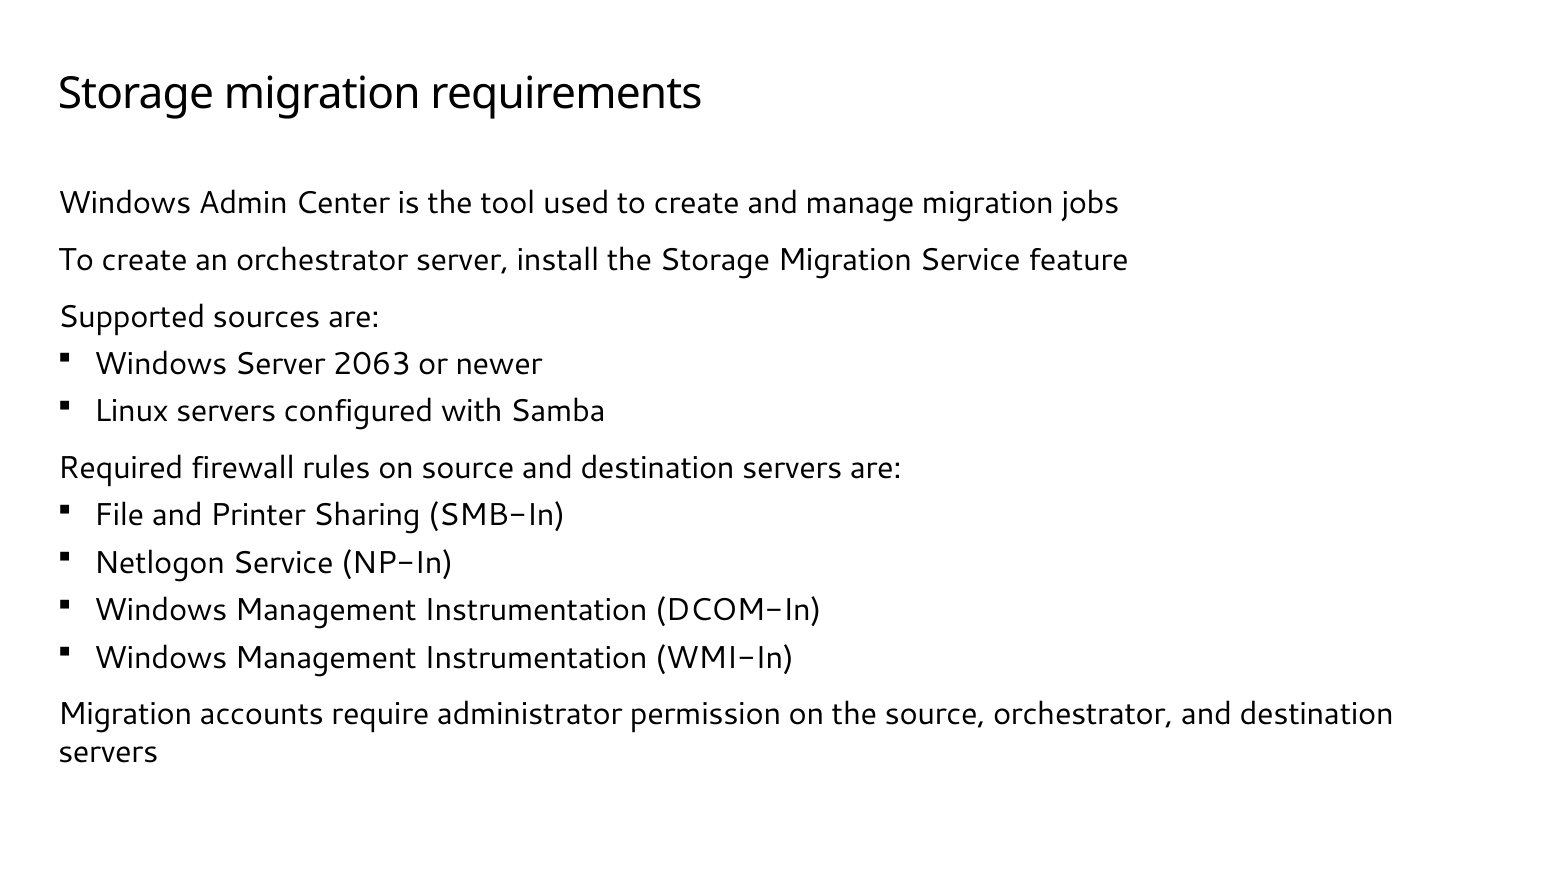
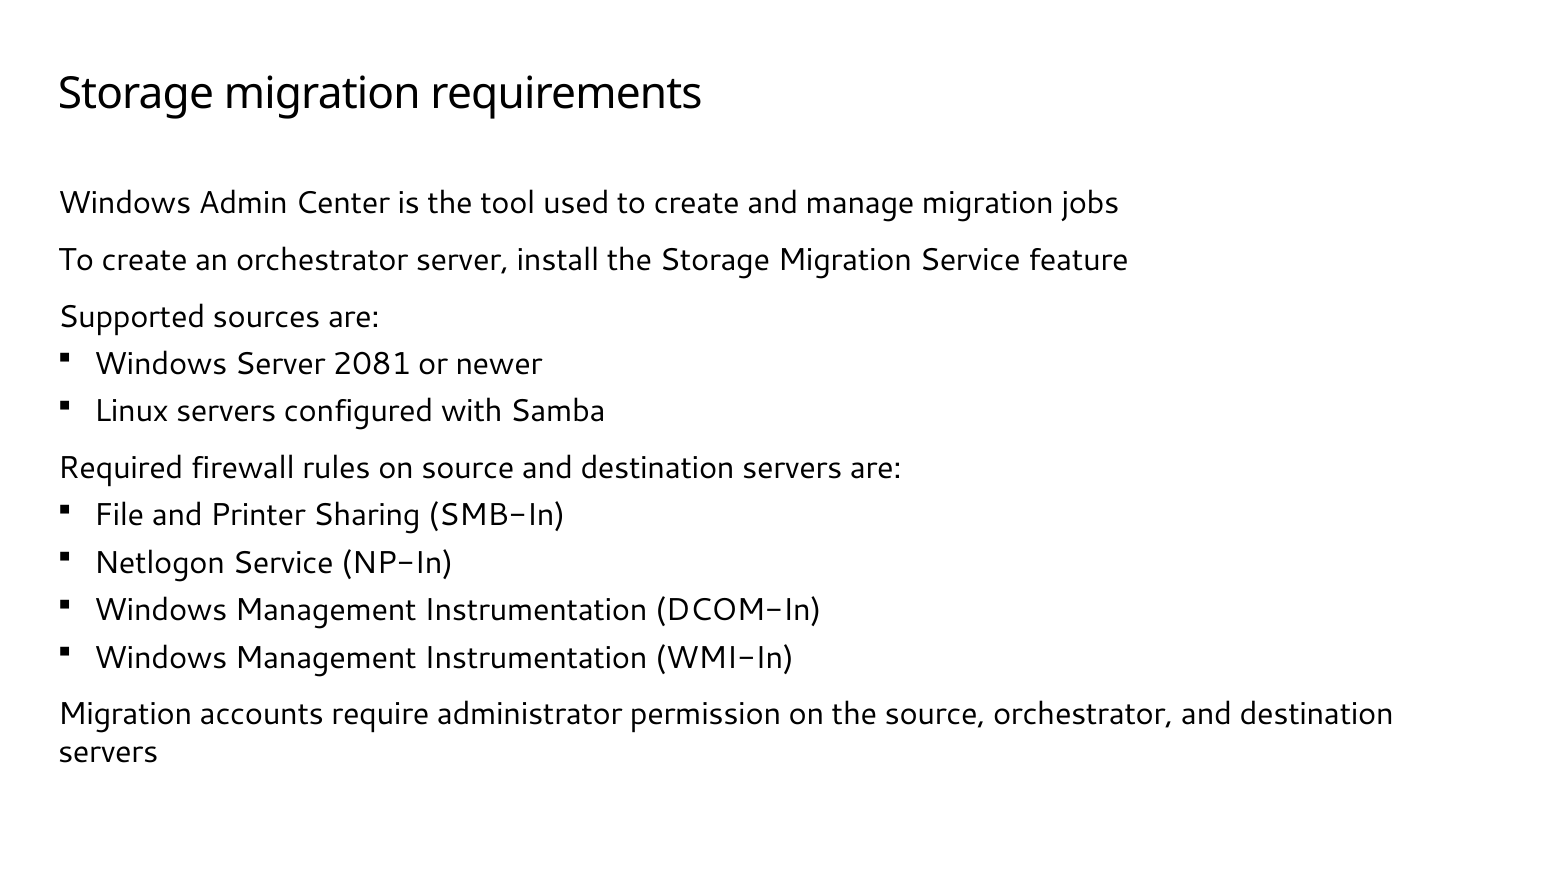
2063: 2063 -> 2081
